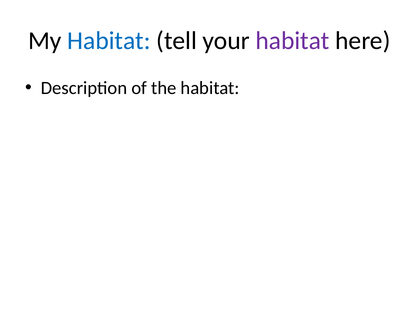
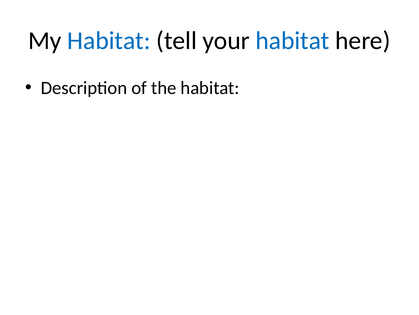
habitat at (293, 41) colour: purple -> blue
